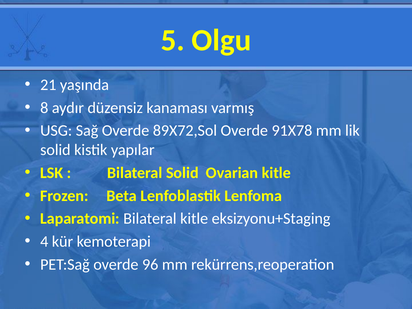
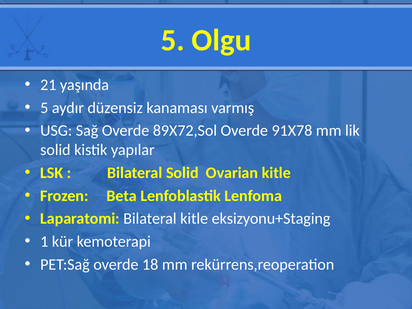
8 at (44, 108): 8 -> 5
4: 4 -> 1
96: 96 -> 18
